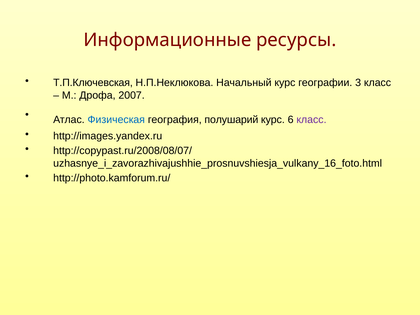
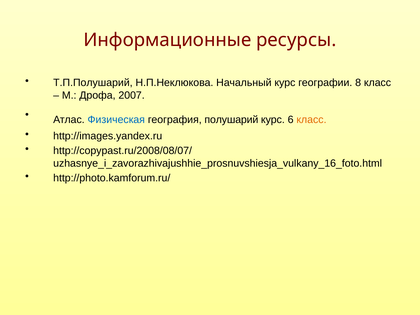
Т.П.Ключевская: Т.П.Ключевская -> Т.П.Полушарий
3: 3 -> 8
класс at (311, 120) colour: purple -> orange
